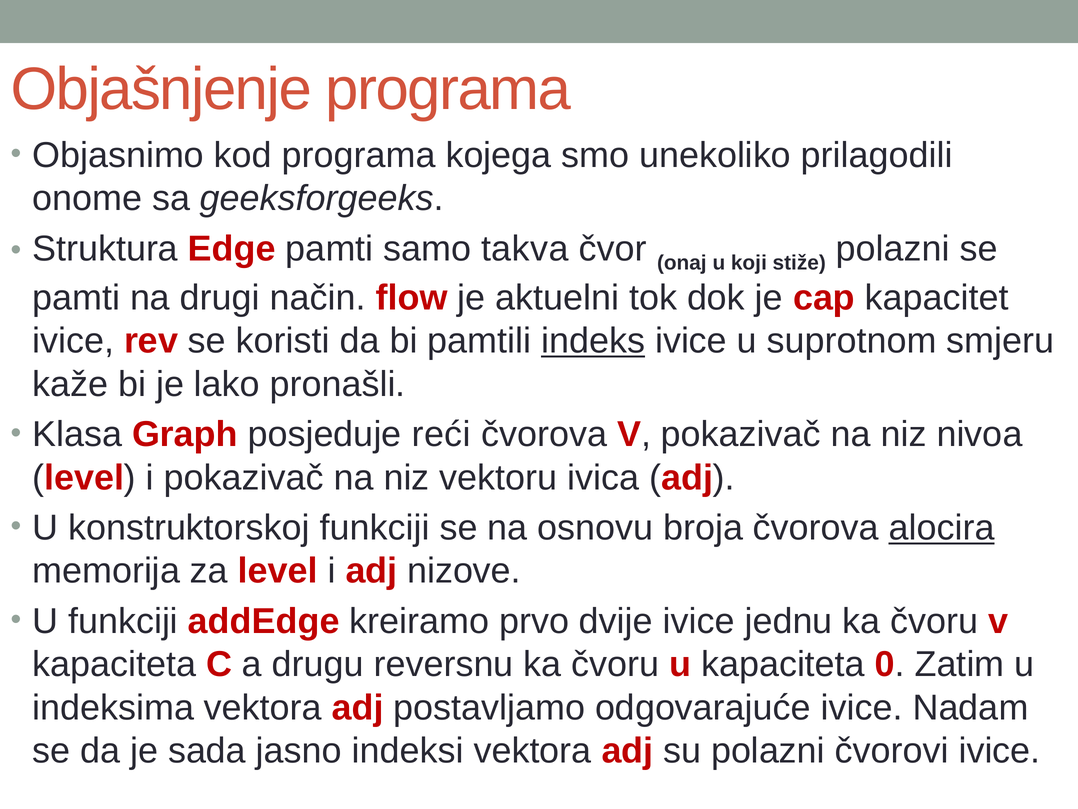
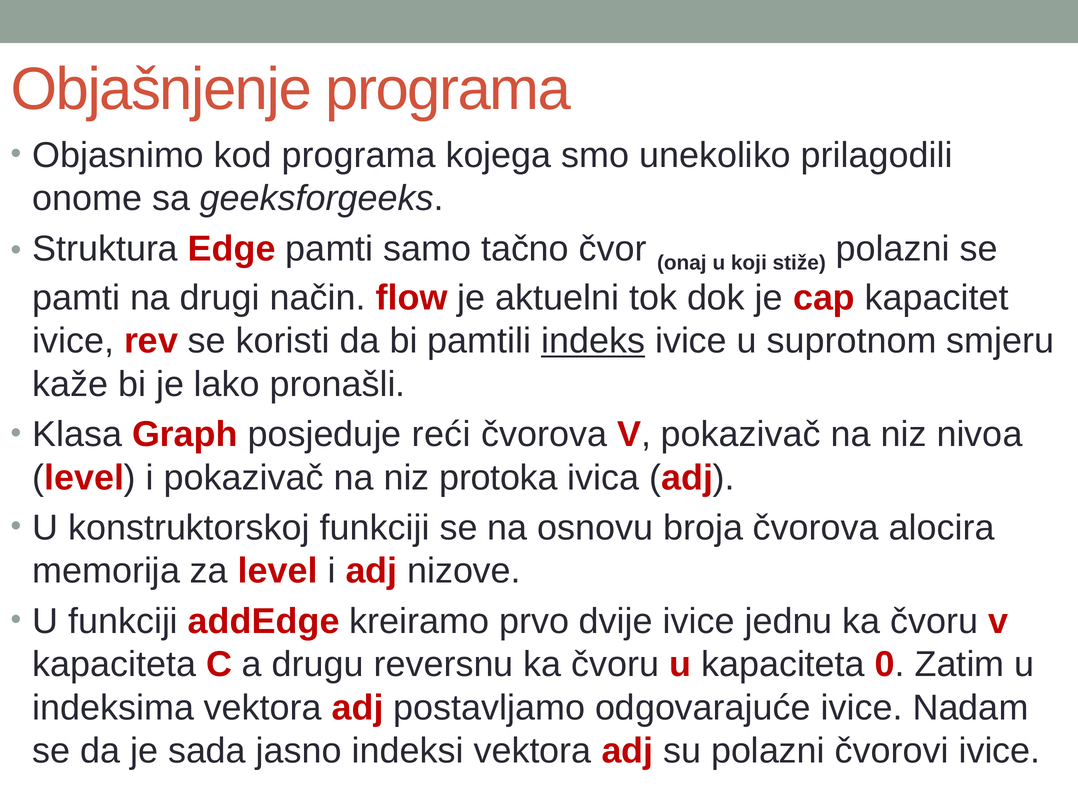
takva: takva -> tačno
vektoru: vektoru -> protoka
alocira underline: present -> none
